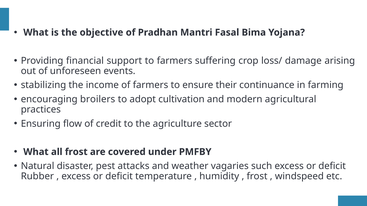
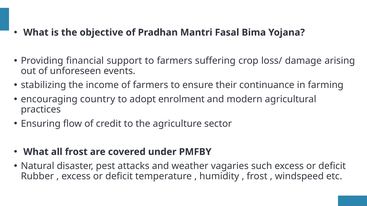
broilers: broilers -> country
cultivation: cultivation -> enrolment
